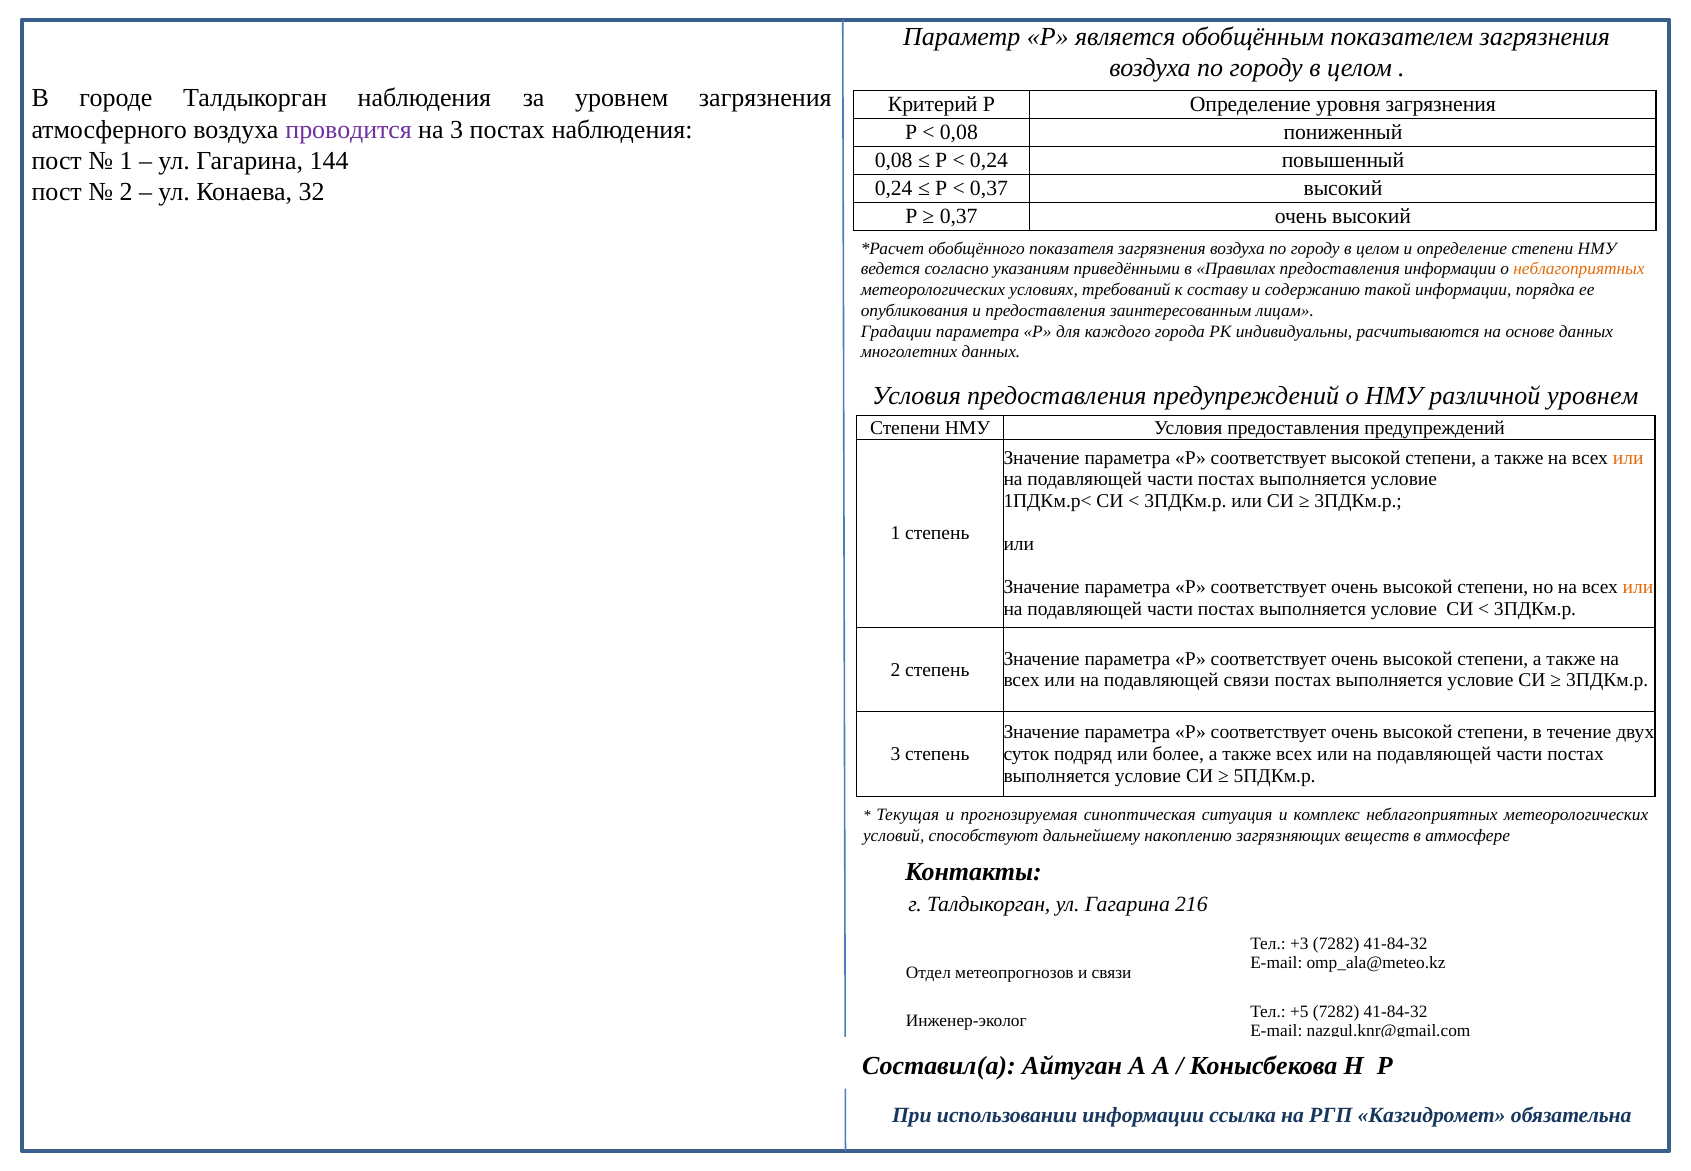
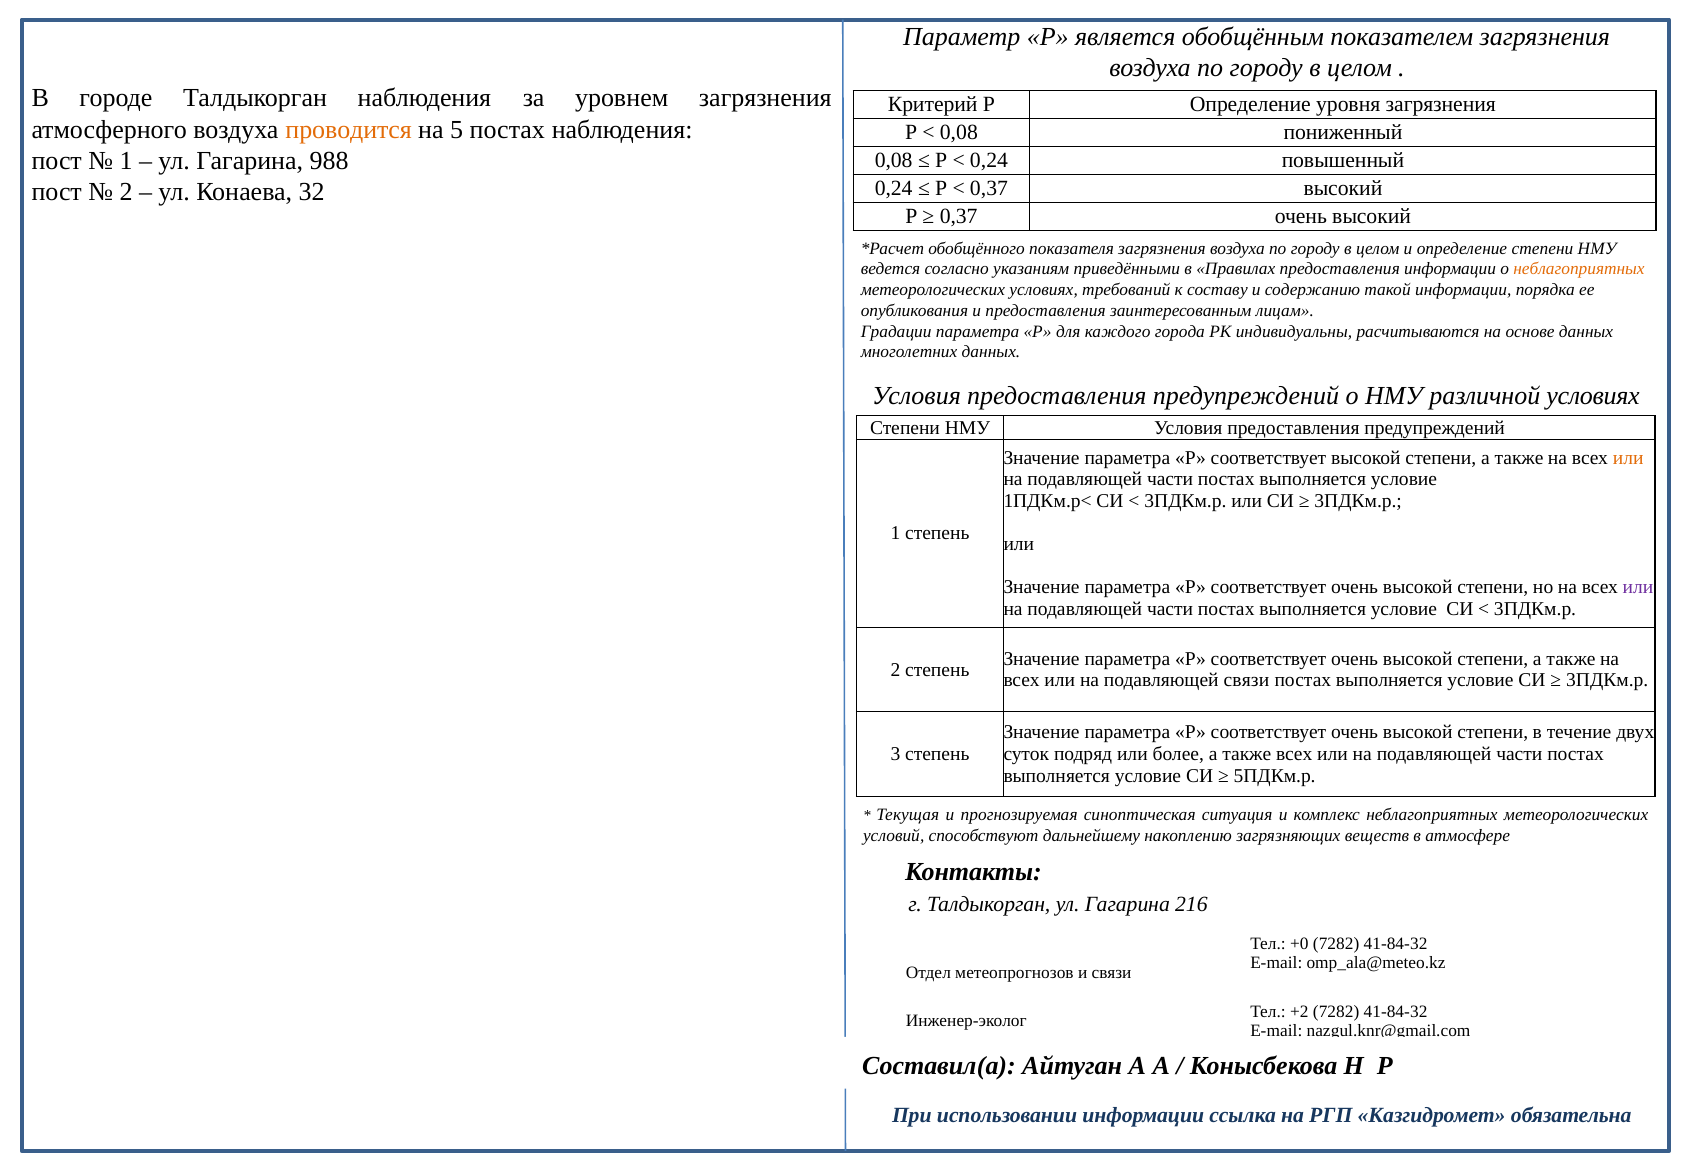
проводится colour: purple -> orange
на 3: 3 -> 5
144: 144 -> 988
различной уровнем: уровнем -> условиях
или at (1638, 587) colour: orange -> purple
+3: +3 -> +0
+5: +5 -> +2
